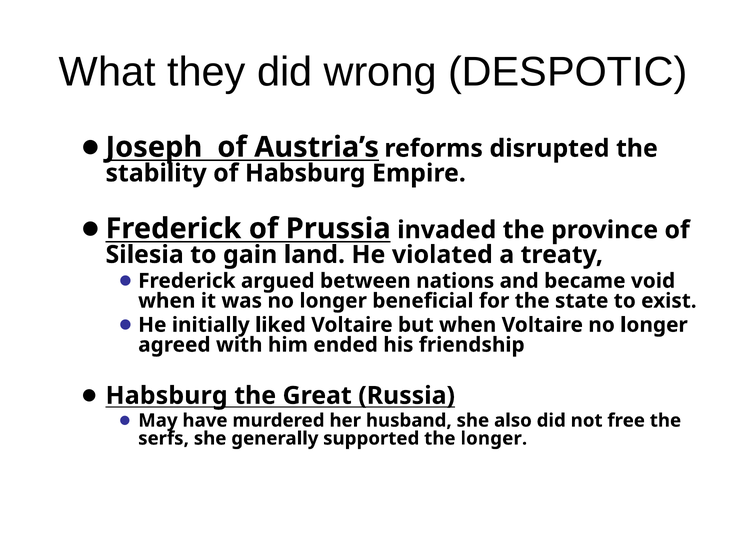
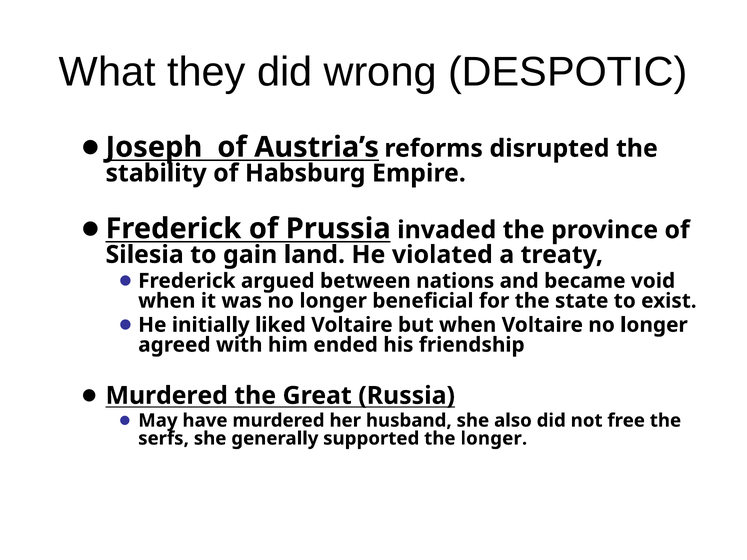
Habsburg at (167, 396): Habsburg -> Murdered
